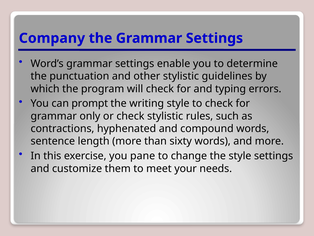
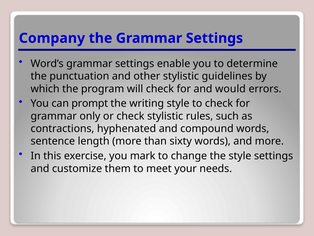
typing: typing -> would
pane: pane -> mark
